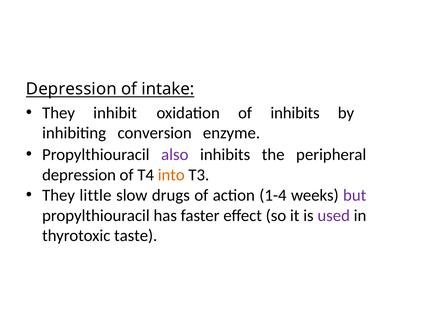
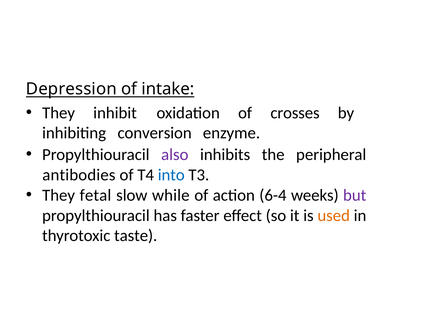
of inhibits: inhibits -> crosses
depression at (79, 175): depression -> antibodies
into colour: orange -> blue
little: little -> fetal
drugs: drugs -> while
1-4: 1-4 -> 6-4
used colour: purple -> orange
